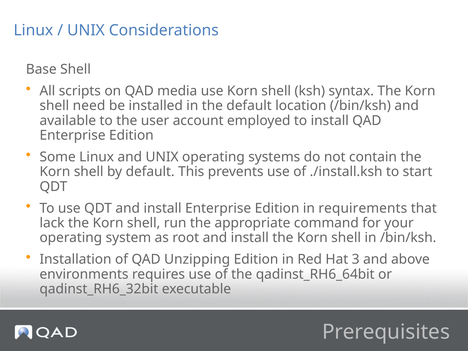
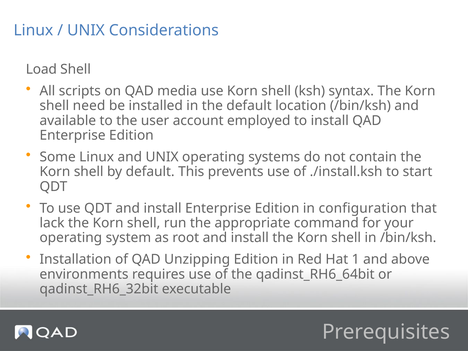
Base: Base -> Load
requirements: requirements -> configuration
3: 3 -> 1
